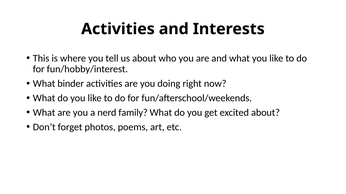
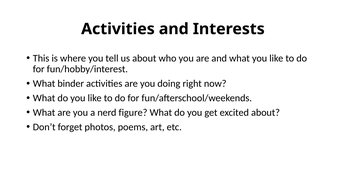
family: family -> figure
